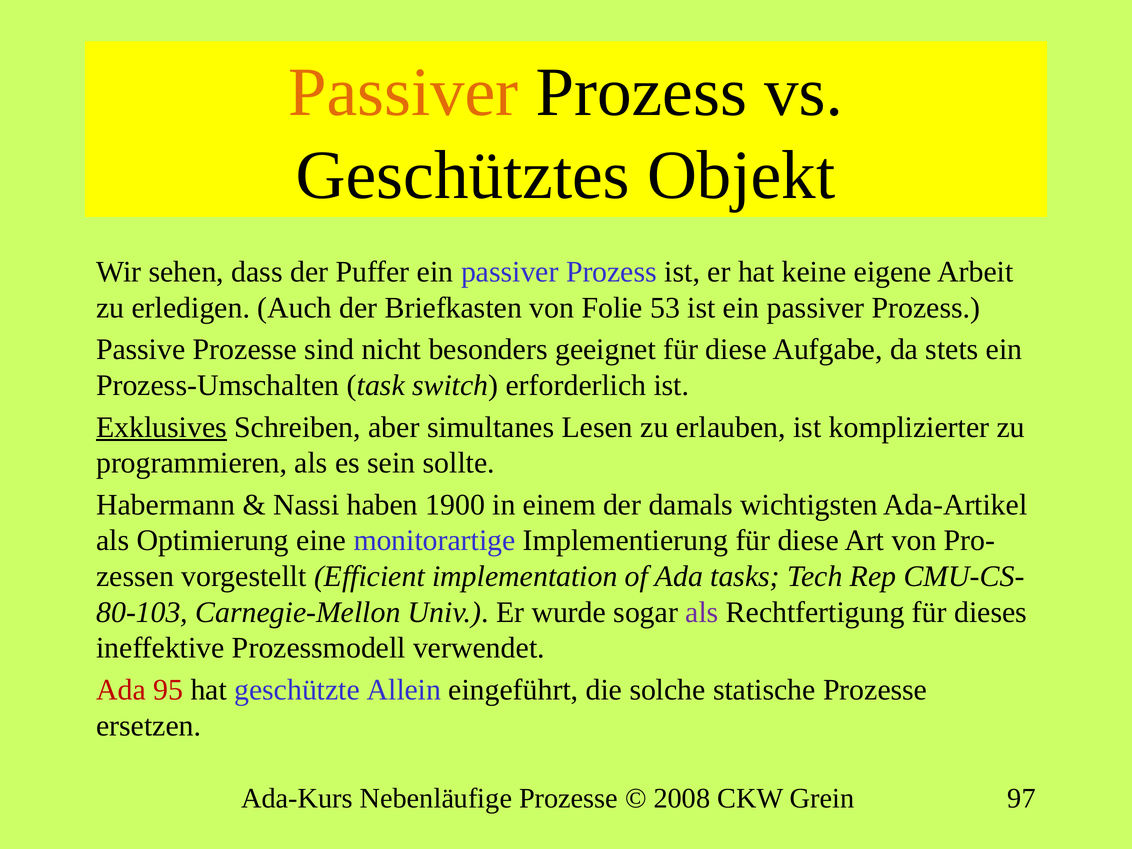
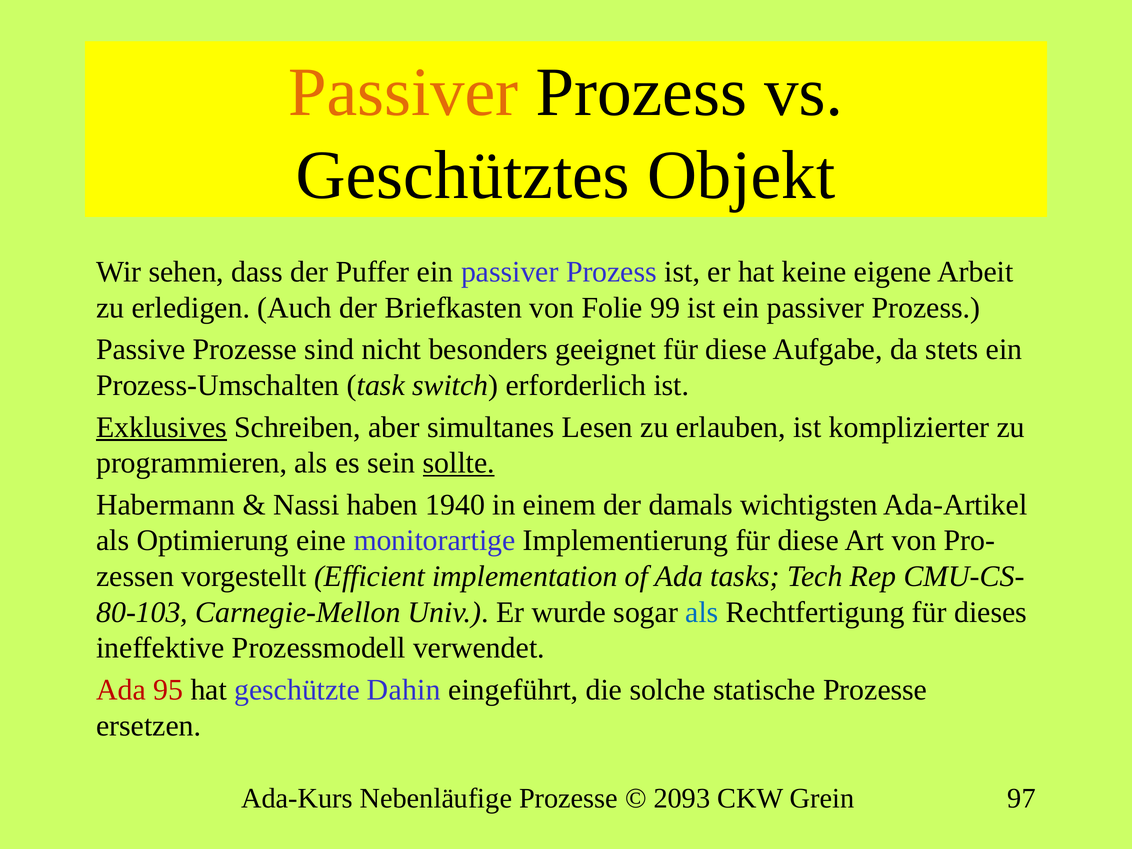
53: 53 -> 99
sollte underline: none -> present
1900: 1900 -> 1940
als at (702, 612) colour: purple -> blue
Allein: Allein -> Dahin
2008: 2008 -> 2093
